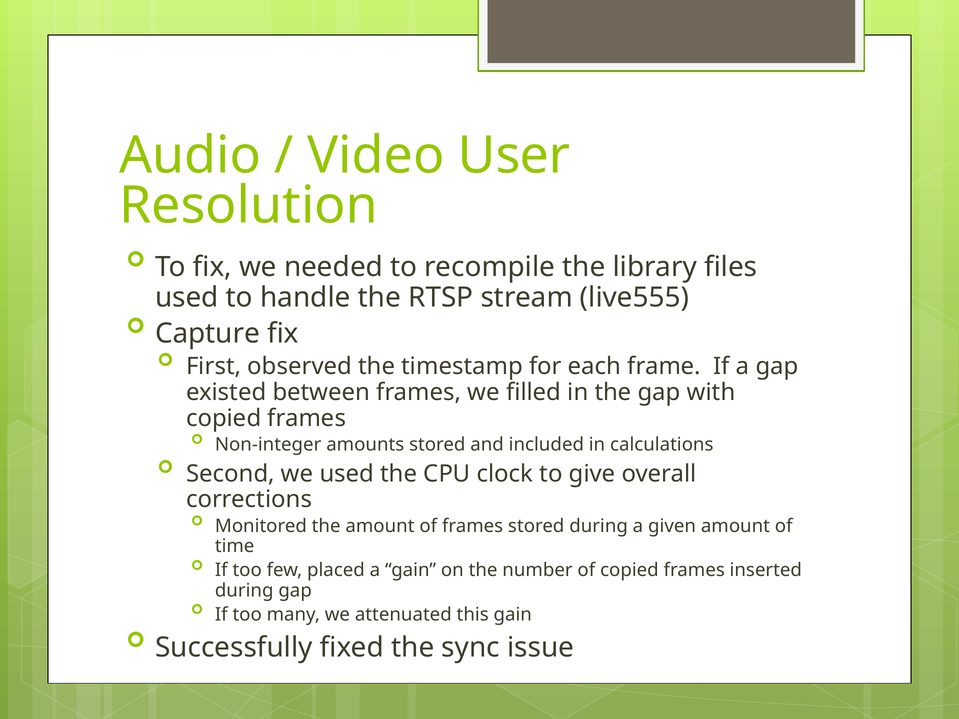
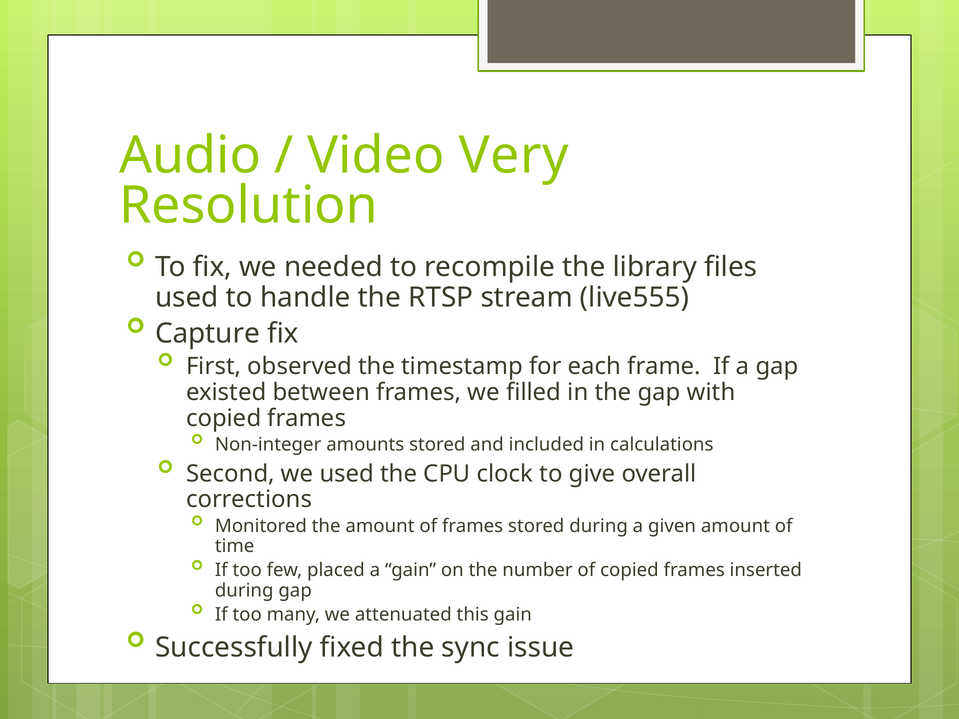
User: User -> Very
